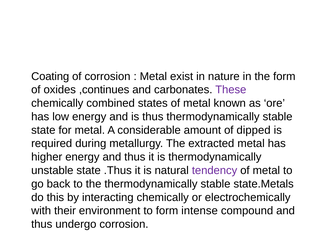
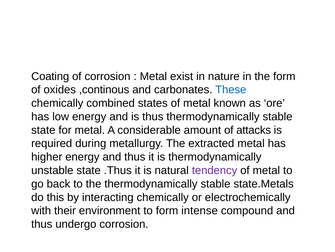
,continues: ,continues -> ,continous
These colour: purple -> blue
dipped: dipped -> attacks
